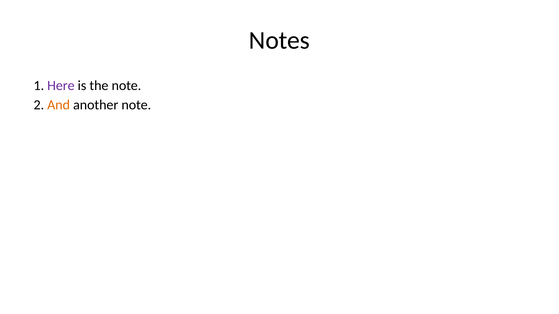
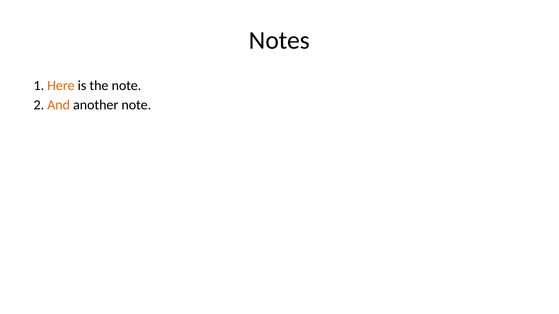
Here colour: purple -> orange
